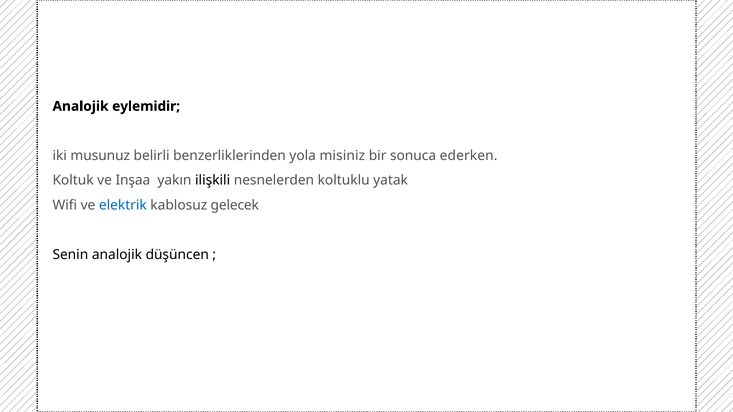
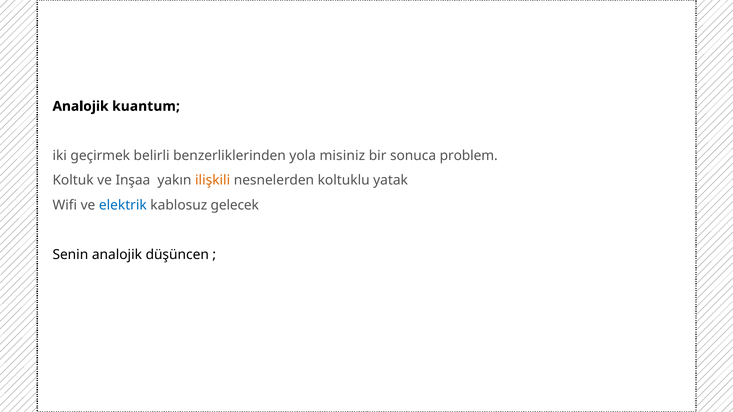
eylemidir: eylemidir -> kuantum
musunuz: musunuz -> geçirmek
ederken: ederken -> problem
ilişkili colour: black -> orange
